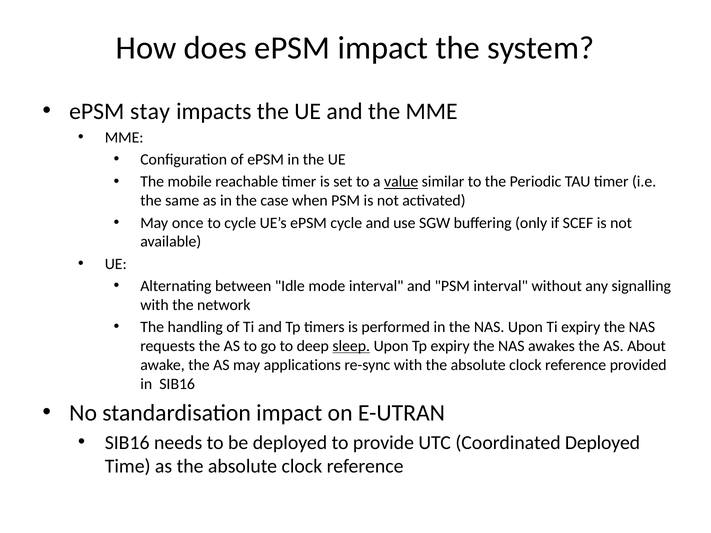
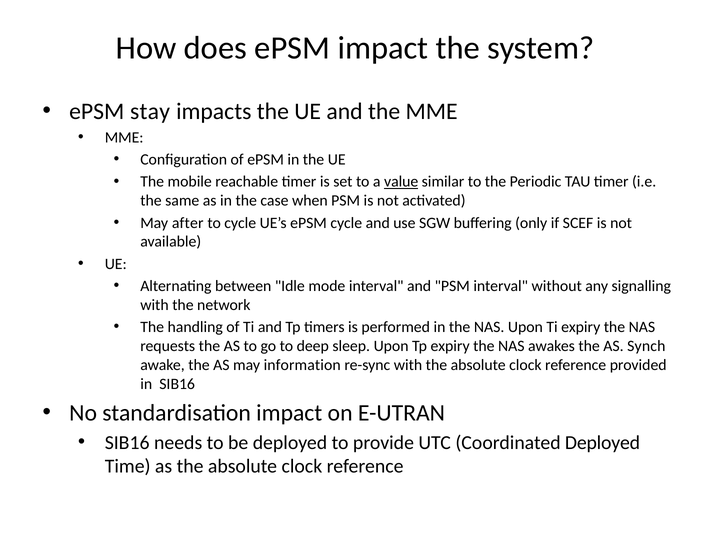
once: once -> after
sleep underline: present -> none
About: About -> Synch
applications: applications -> information
